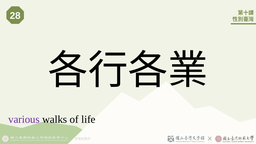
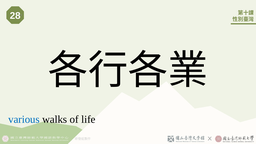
various colour: purple -> blue
